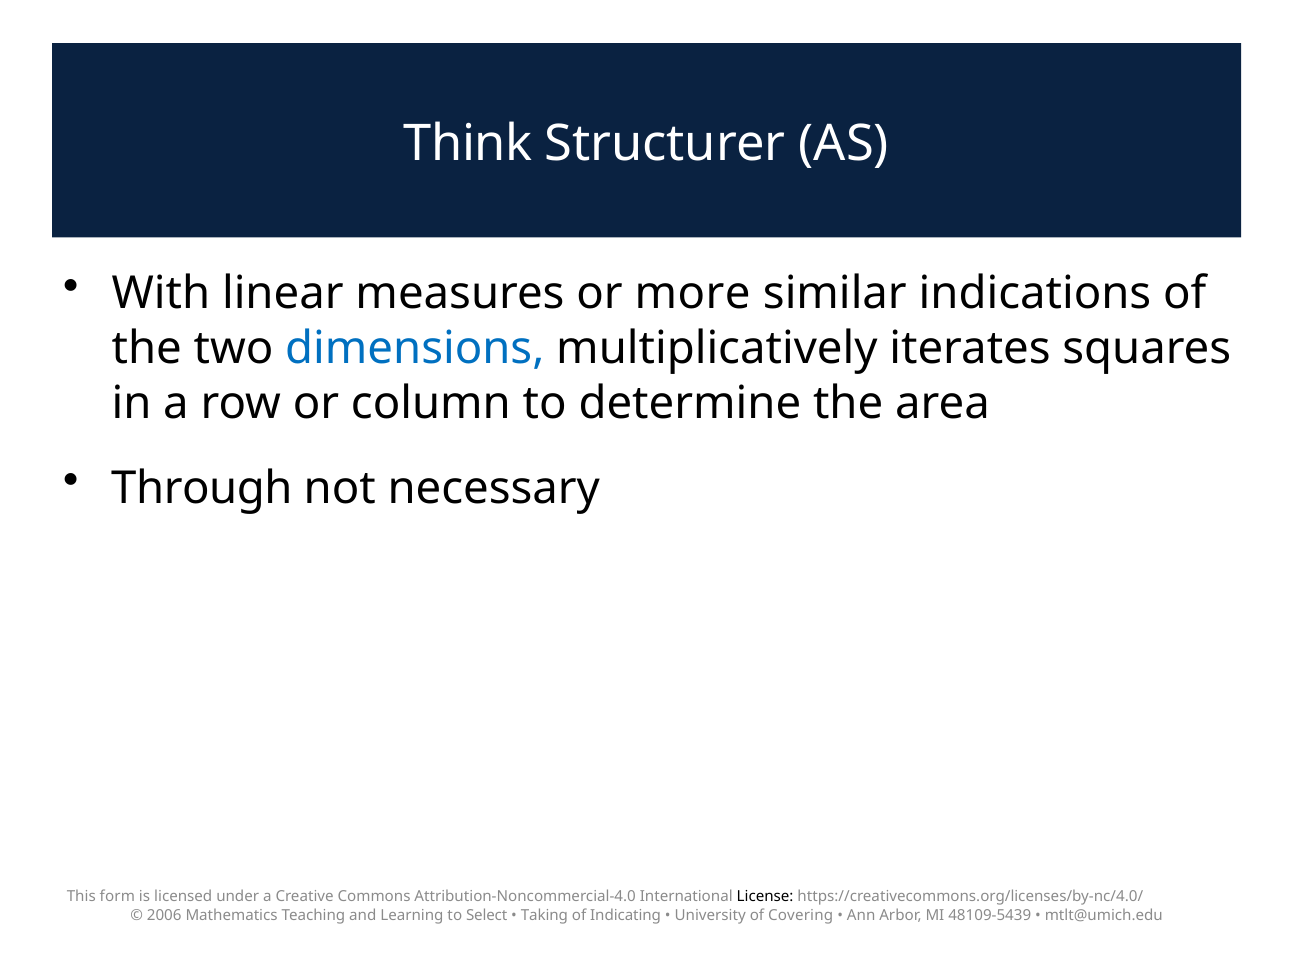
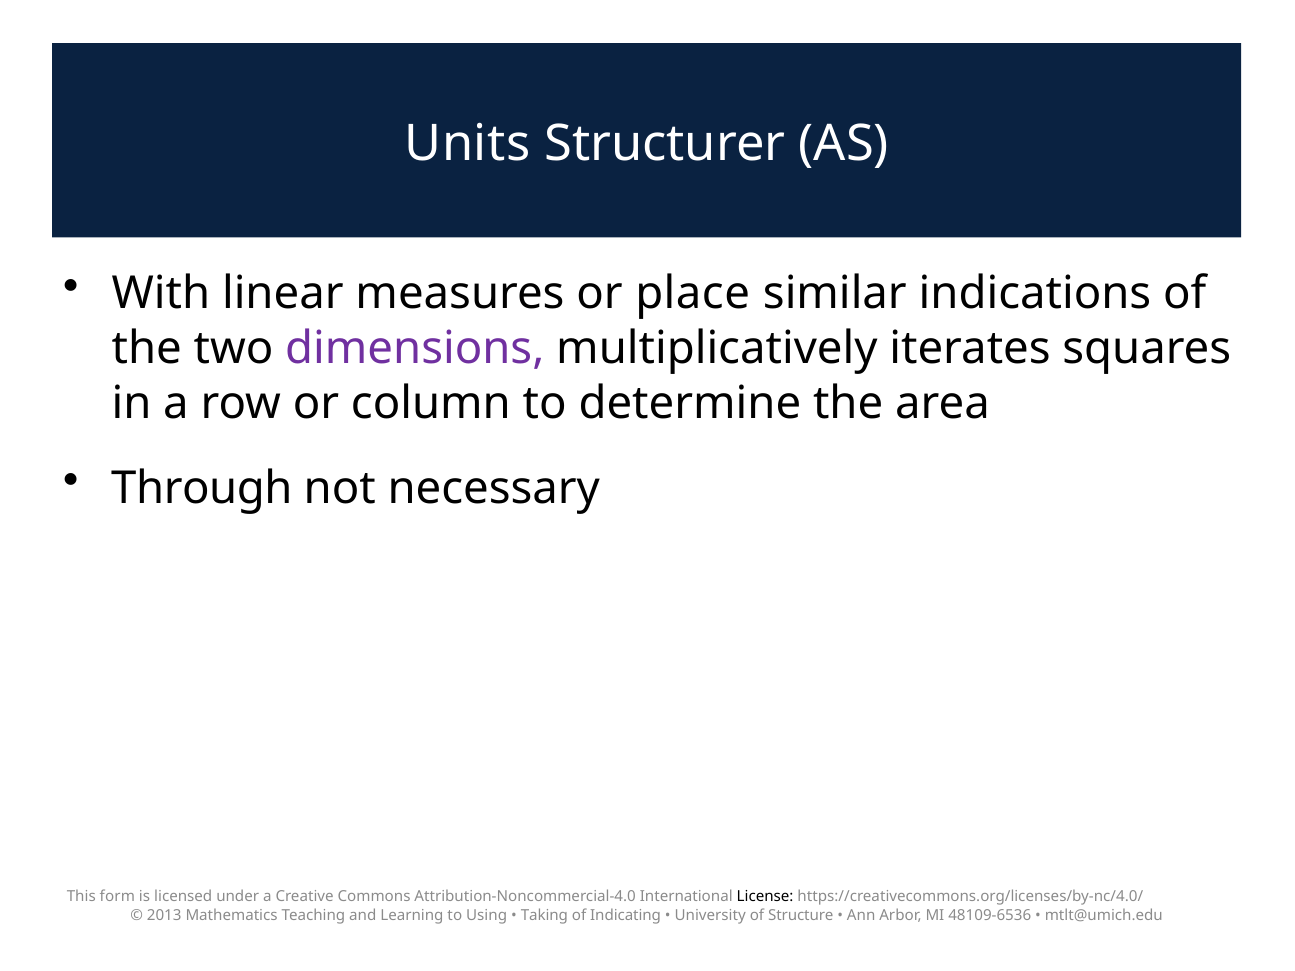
Think: Think -> Units
more: more -> place
dimensions colour: blue -> purple
2006: 2006 -> 2013
Select: Select -> Using
Covering: Covering -> Structure
48109-5439: 48109-5439 -> 48109-6536
